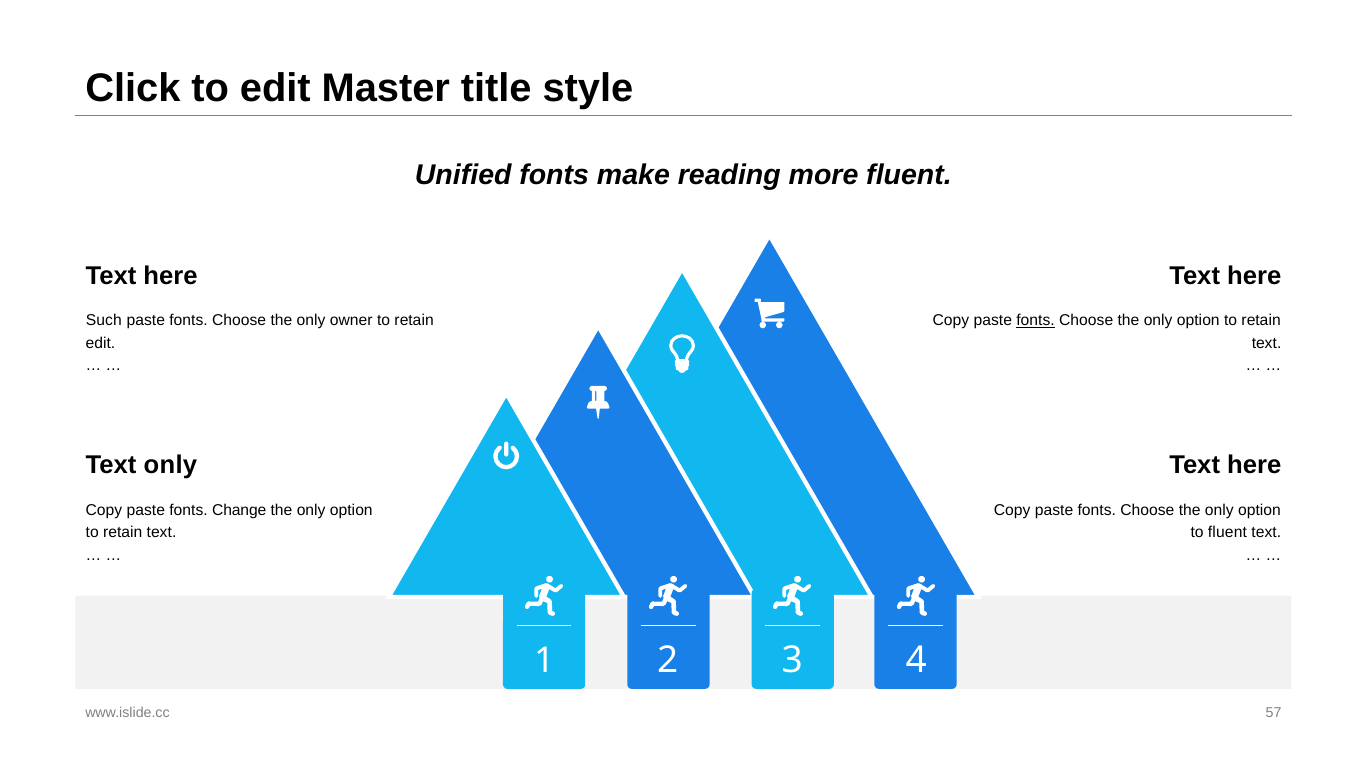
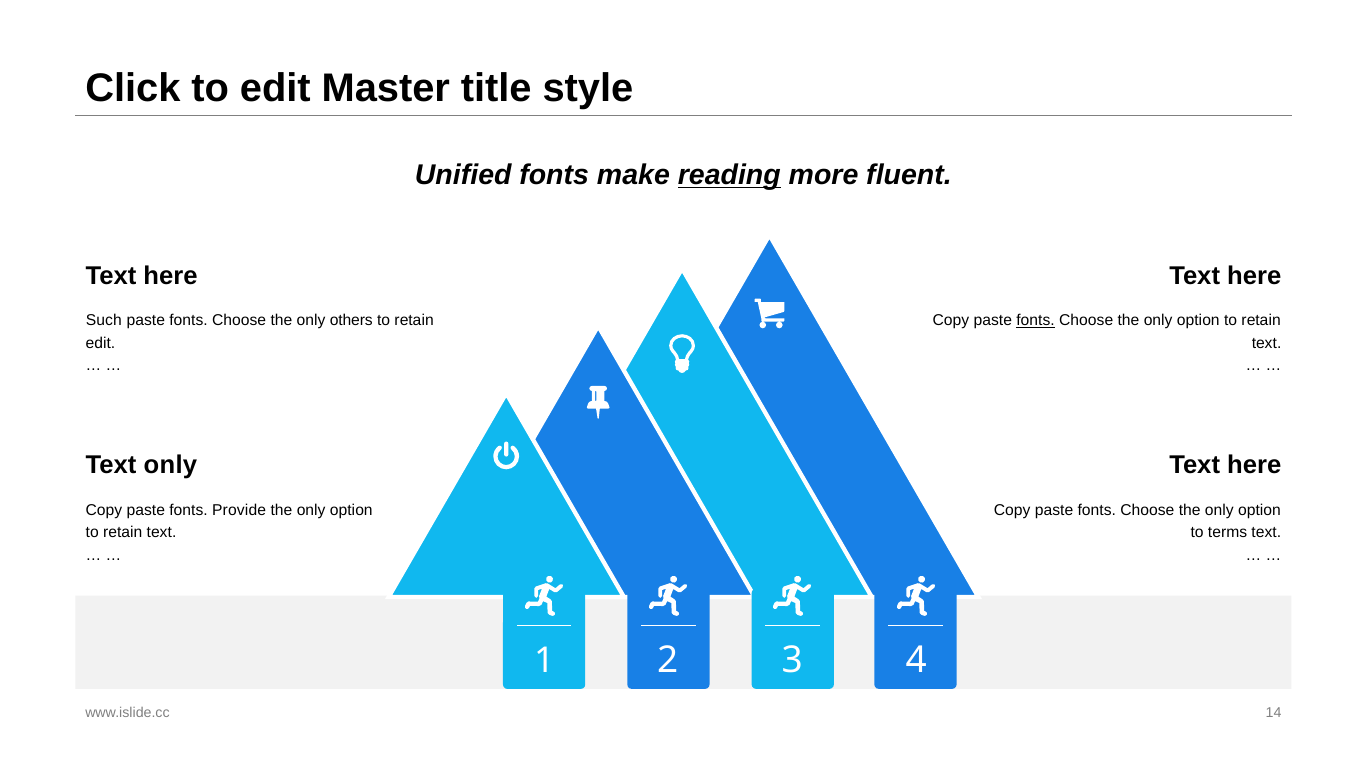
reading underline: none -> present
owner: owner -> others
Change: Change -> Provide
to fluent: fluent -> terms
57: 57 -> 14
